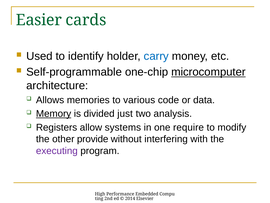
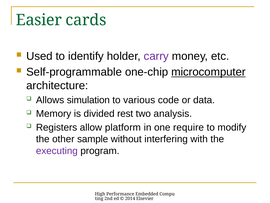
carry colour: blue -> purple
memories: memories -> simulation
Memory underline: present -> none
just: just -> rest
systems: systems -> platform
provide: provide -> sample
